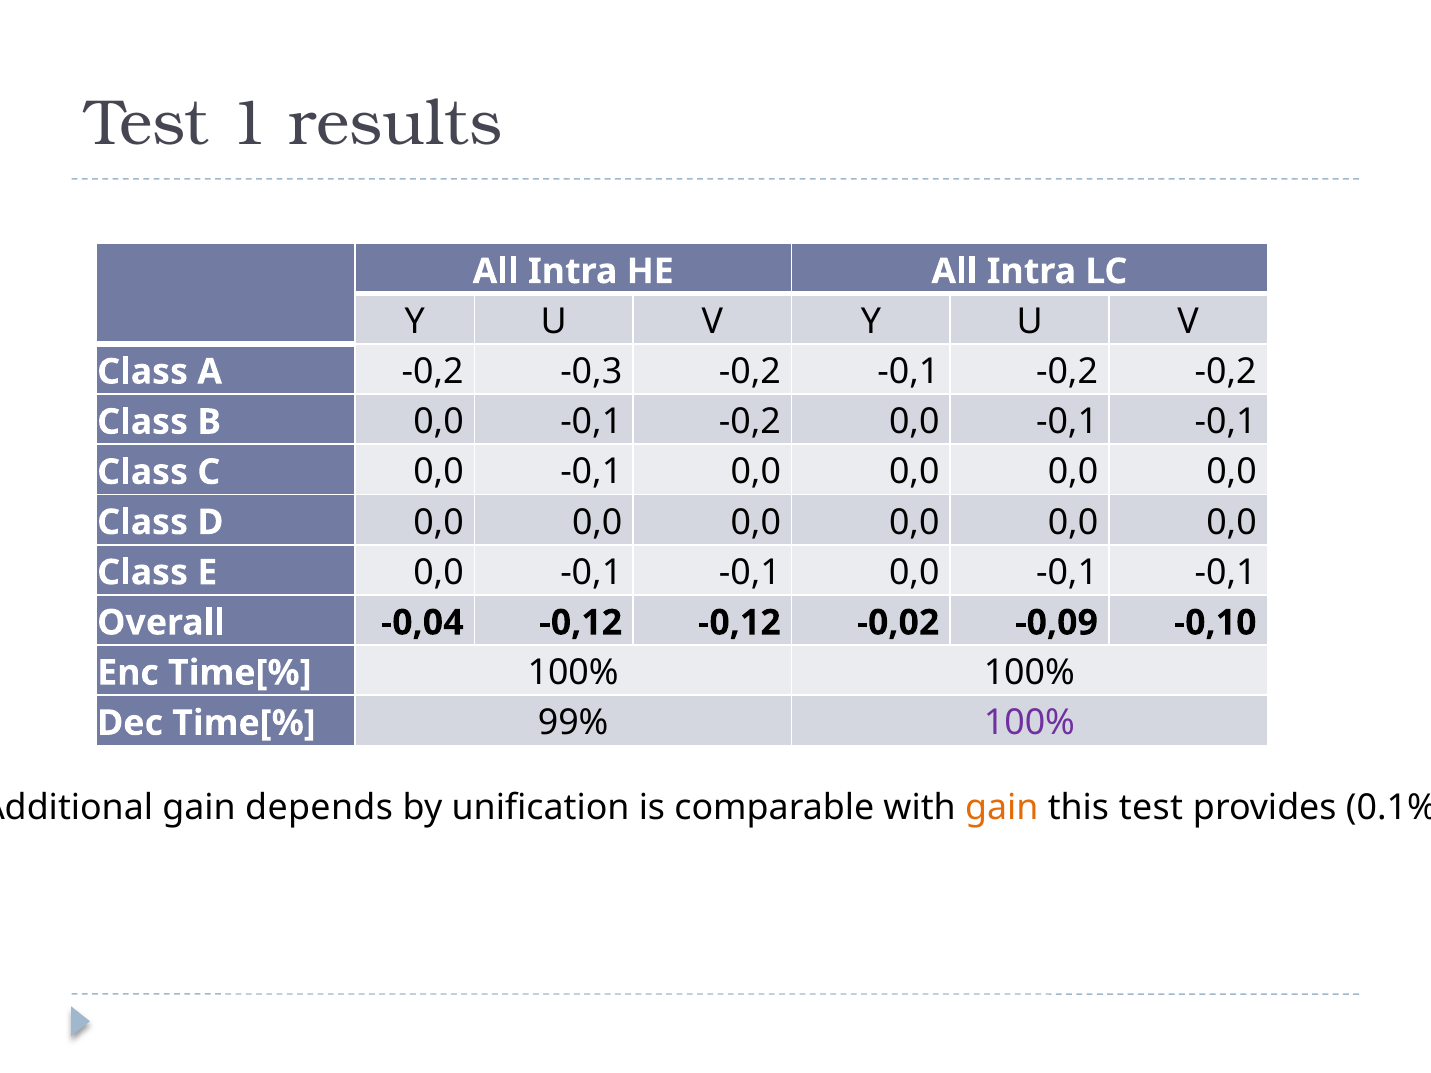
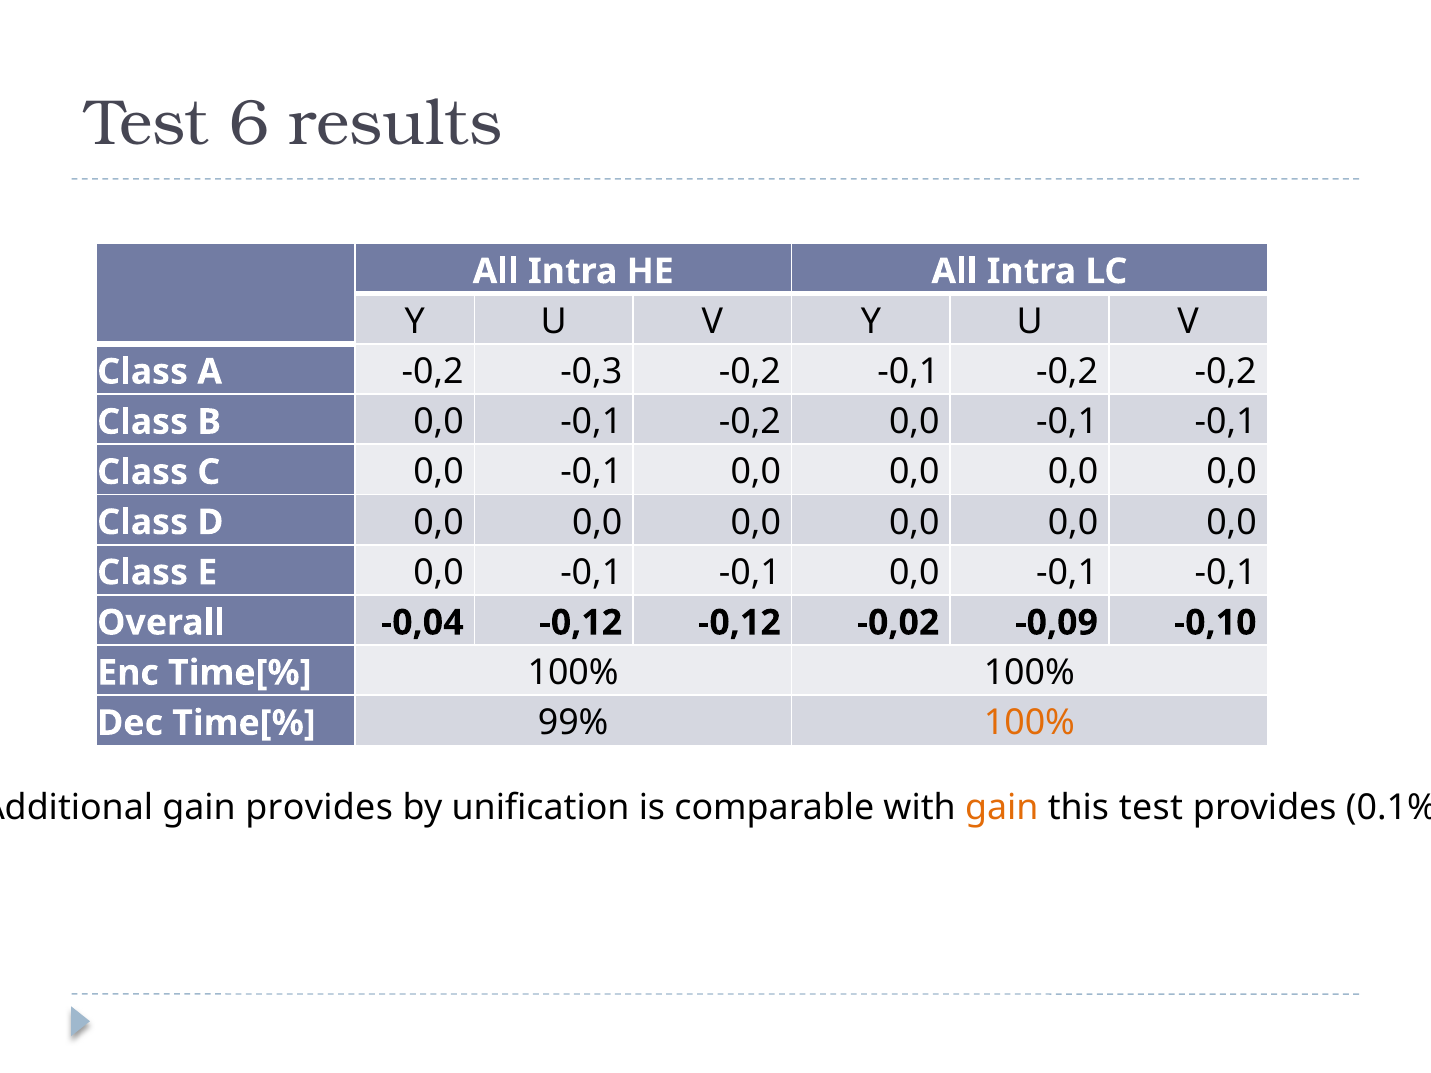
1: 1 -> 6
100% at (1029, 723) colour: purple -> orange
gain depends: depends -> provides
